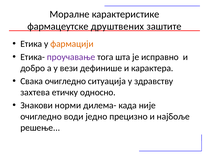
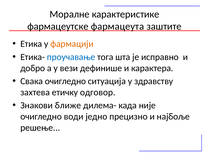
друштвених: друштвених -> фармацеута
проучавање colour: purple -> blue
односно: односно -> одговор
норми: норми -> ближе
